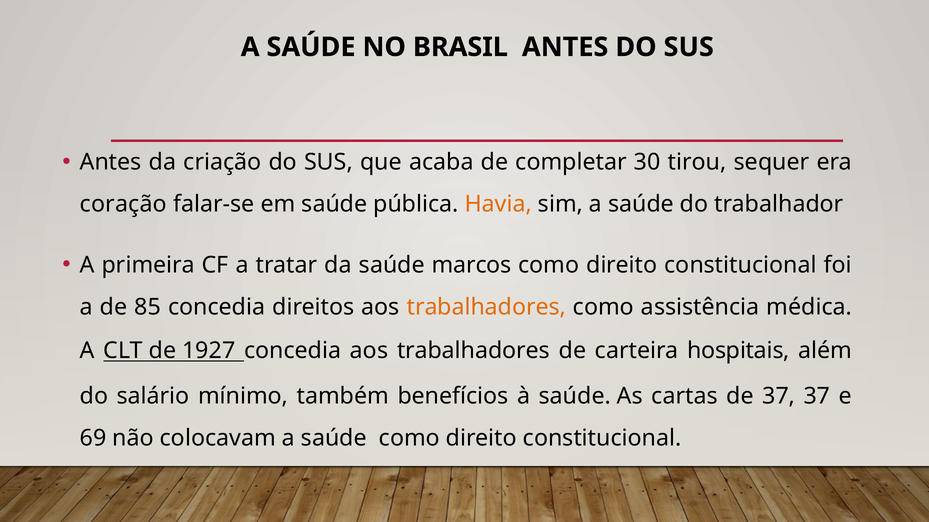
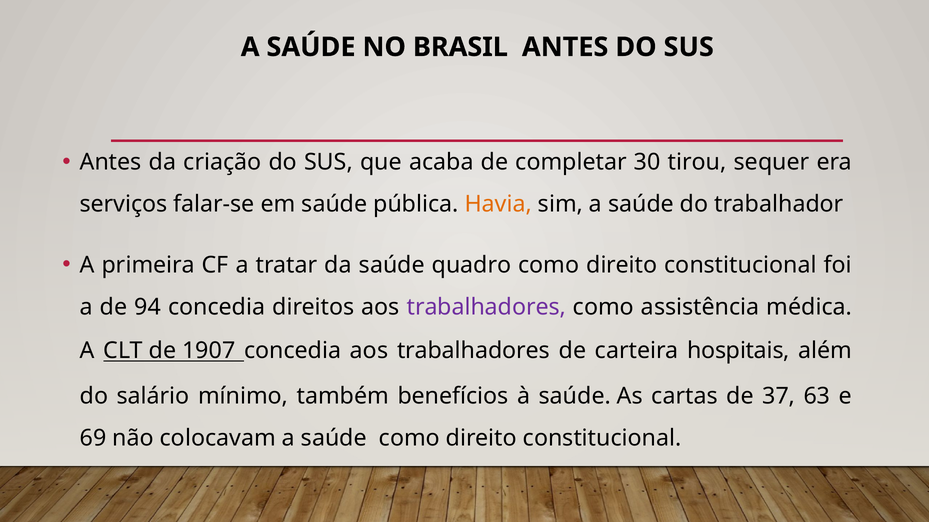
coração: coração -> serviços
marcos: marcos -> quadro
85: 85 -> 94
trabalhadores at (486, 307) colour: orange -> purple
1927: 1927 -> 1907
37 37: 37 -> 63
